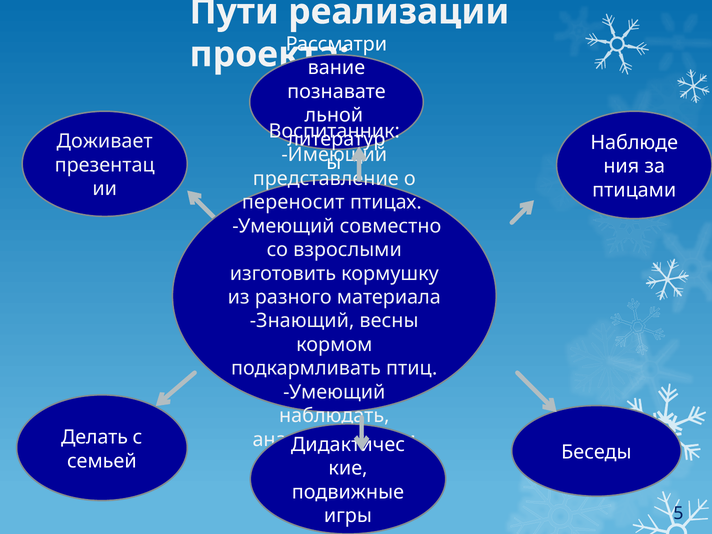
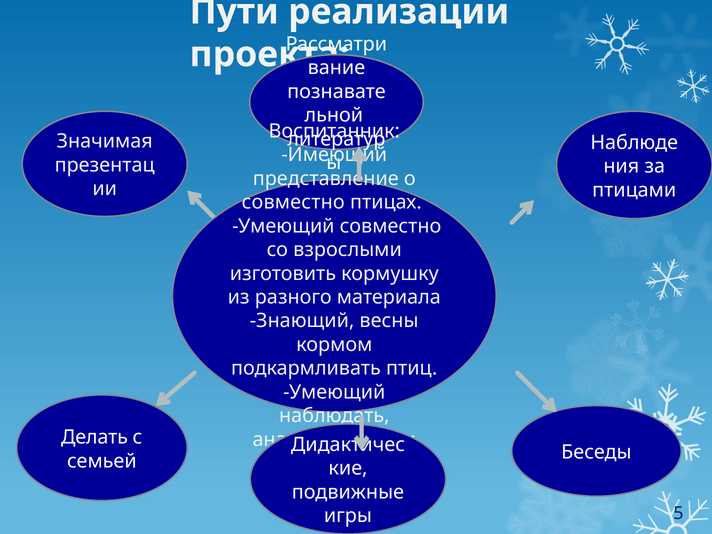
Доживает: Доживает -> Значимая
переносит at (293, 202): переносит -> совместно
